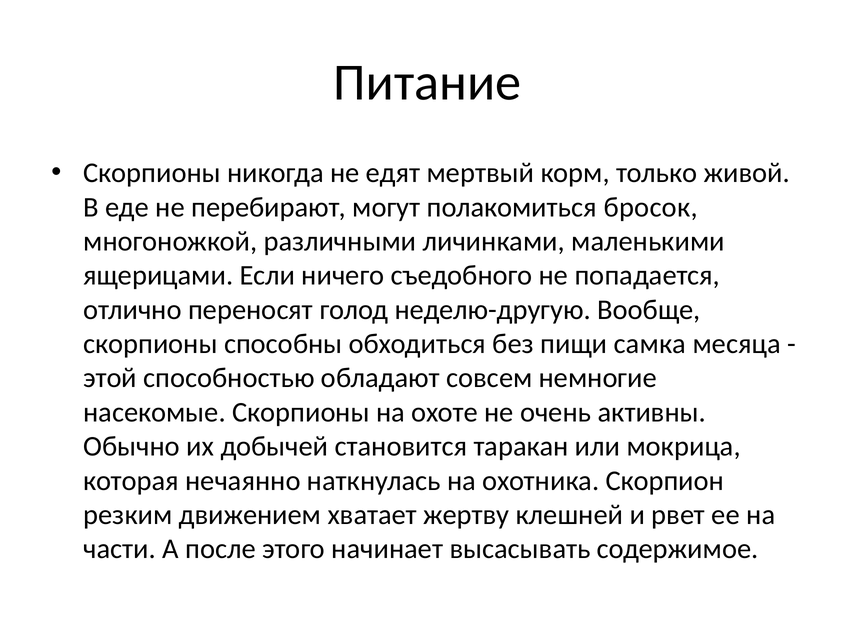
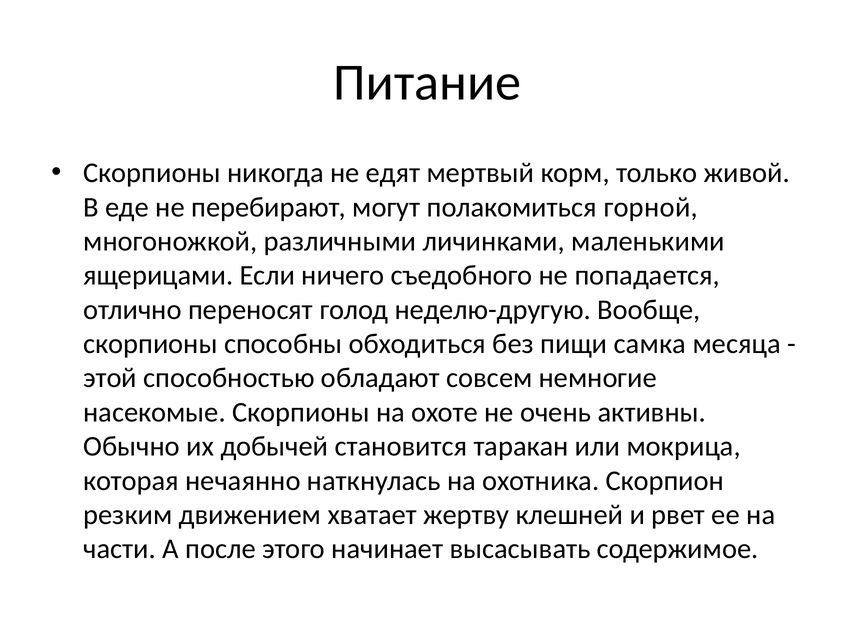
бросок: бросок -> горной
